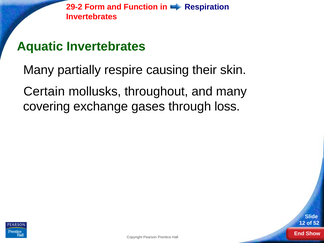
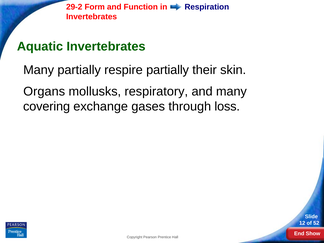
respire causing: causing -> partially
Certain: Certain -> Organs
throughout: throughout -> respiratory
